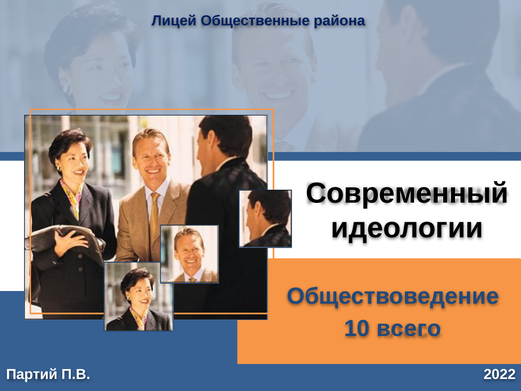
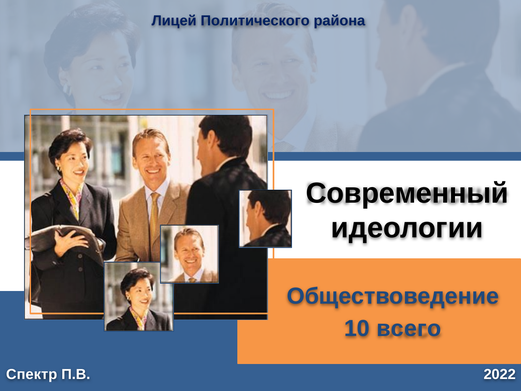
Общественные: Общественные -> Политического
Партий: Партий -> Спектр
